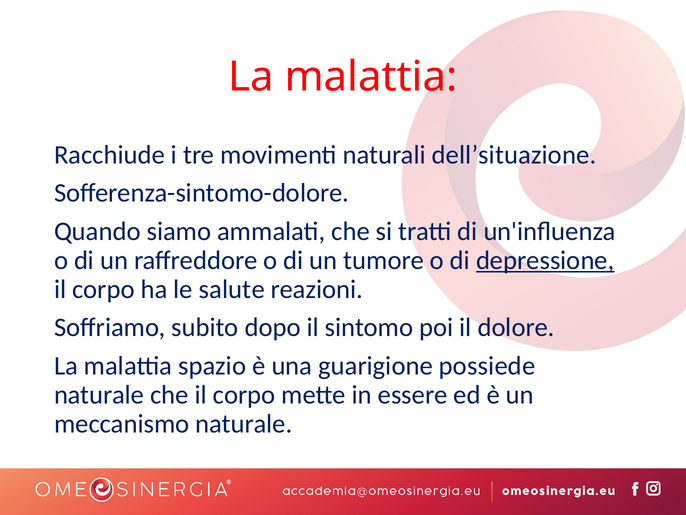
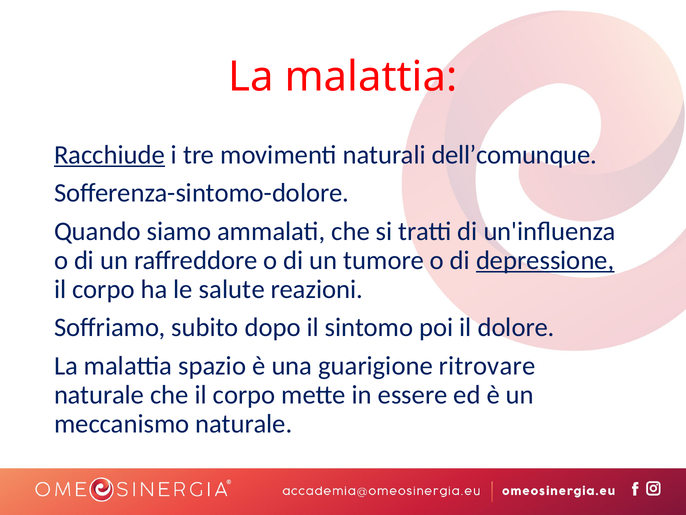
Racchiude underline: none -> present
dell’situazione: dell’situazione -> dell’comunque
possiede: possiede -> ritrovare
